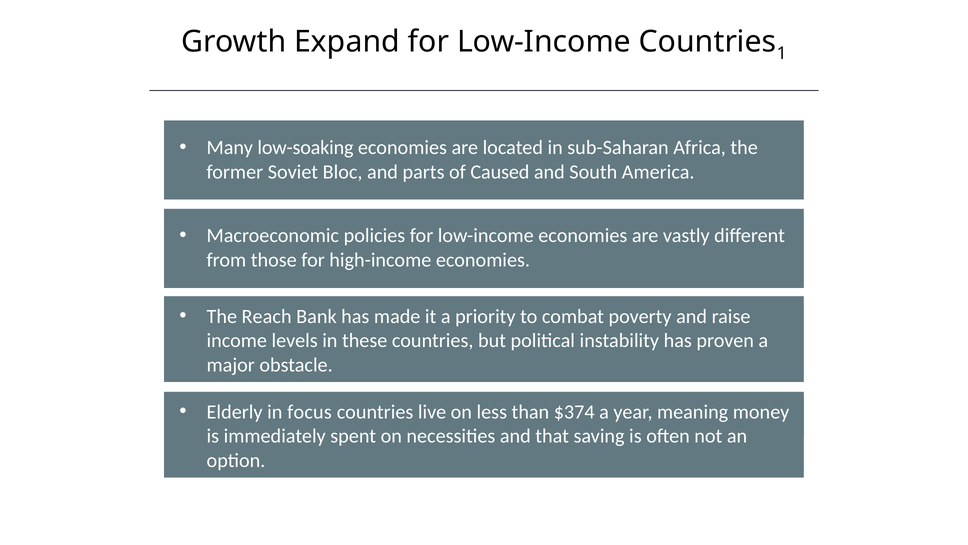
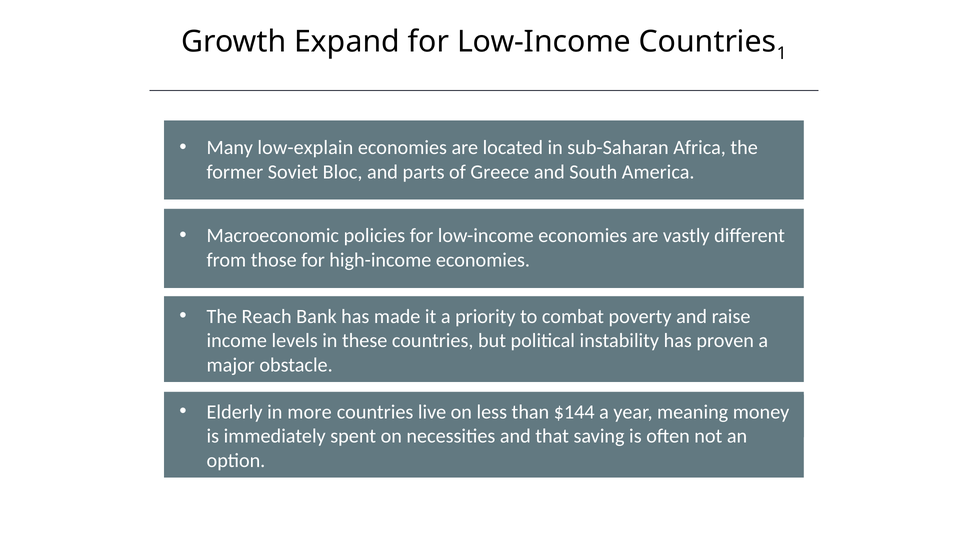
low-soaking: low-soaking -> low-explain
Caused: Caused -> Greece
focus: focus -> more
$374: $374 -> $144
